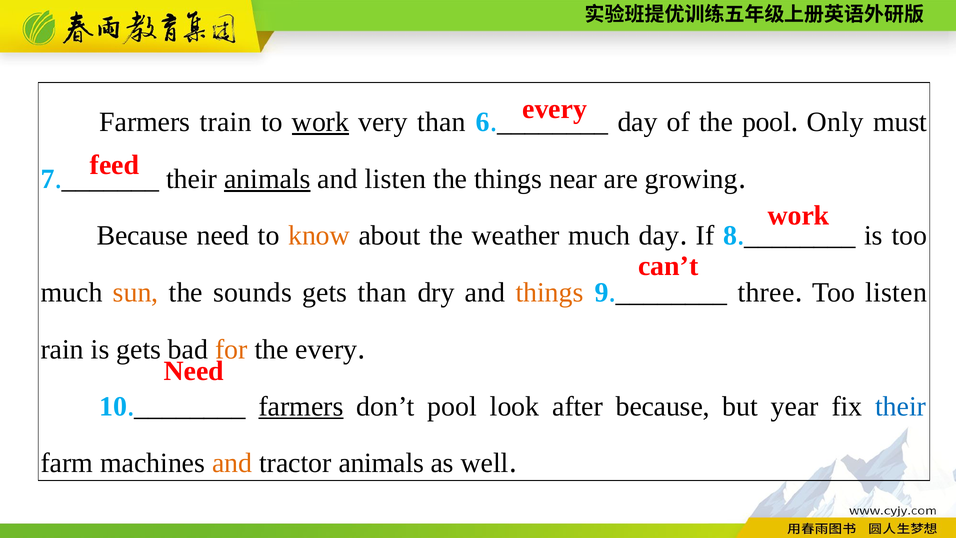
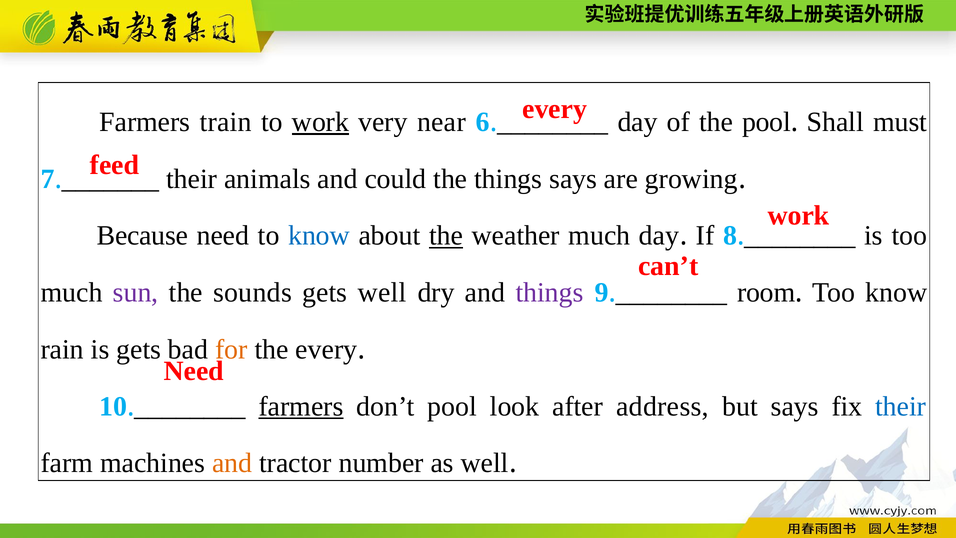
very than: than -> near
Only: Only -> Shall
animals at (267, 179) underline: present -> none
and listen: listen -> could
things near: near -> says
know at (319, 236) colour: orange -> blue
the at (446, 236) underline: none -> present
sun colour: orange -> purple
gets than: than -> well
things at (550, 293) colour: orange -> purple
three: three -> room
Too listen: listen -> know
after because: because -> address
but year: year -> says
tractor animals: animals -> number
